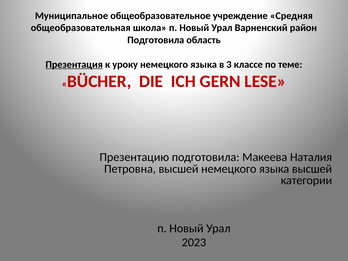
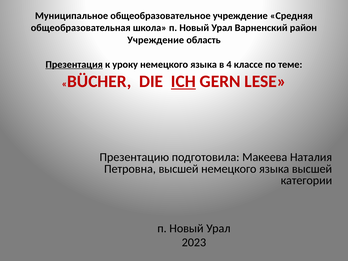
Подготовила at (156, 40): Подготовила -> Учреждение
3: 3 -> 4
ICH underline: none -> present
